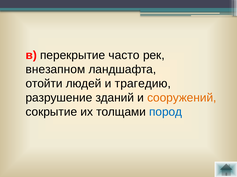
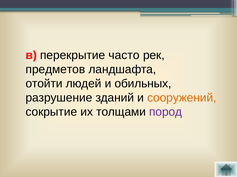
внезапном: внезапном -> предметов
трагедию: трагедию -> обильных
пород colour: blue -> purple
